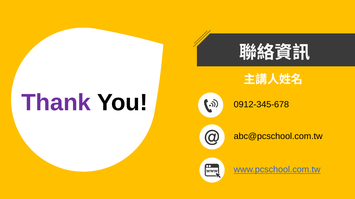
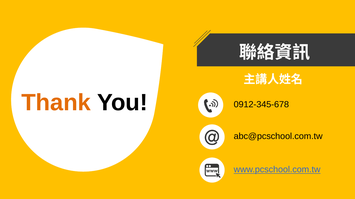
Thank colour: purple -> orange
